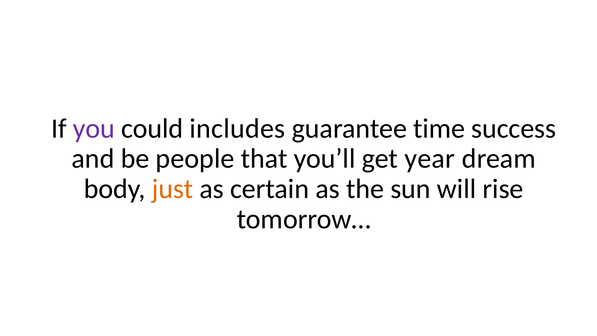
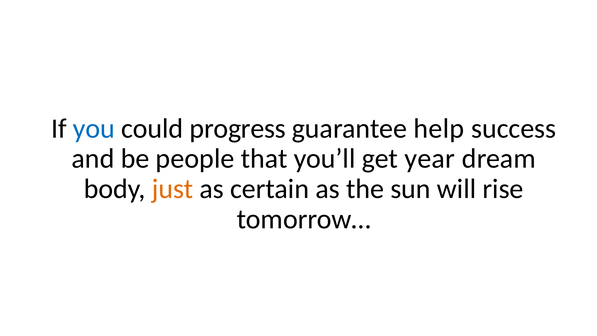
you colour: purple -> blue
includes: includes -> progress
time: time -> help
